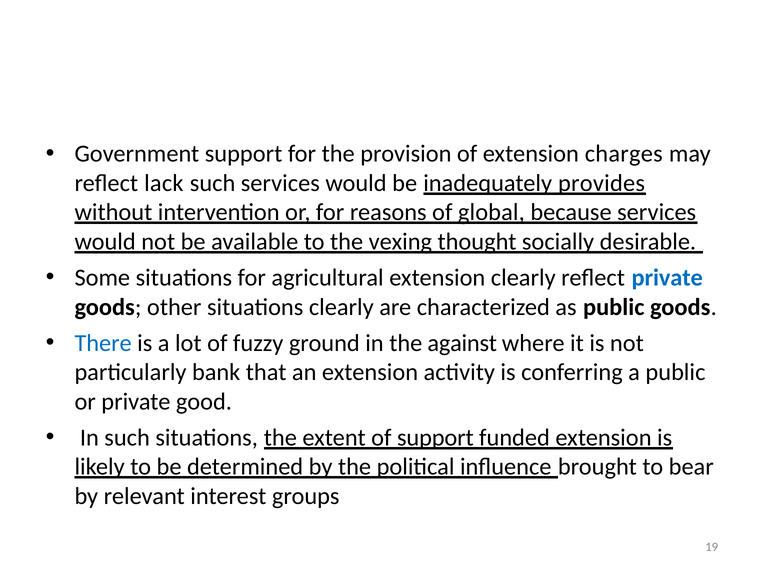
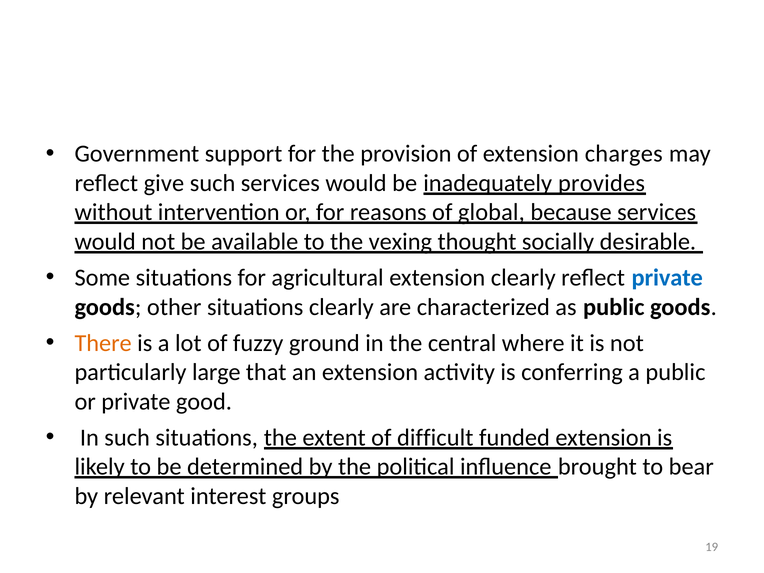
lack: lack -> give
There colour: blue -> orange
against: against -> central
bank: bank -> large
of support: support -> difficult
